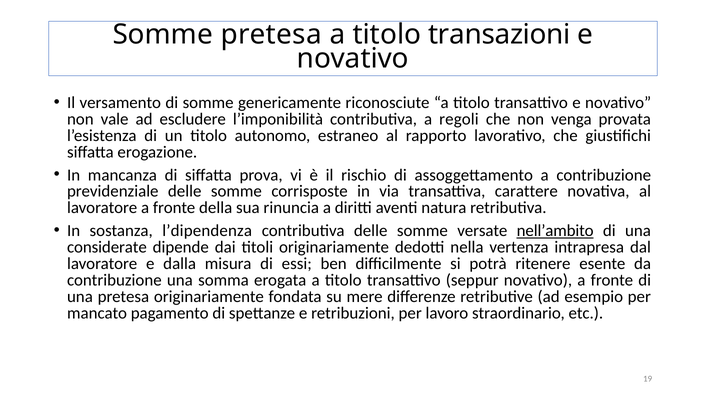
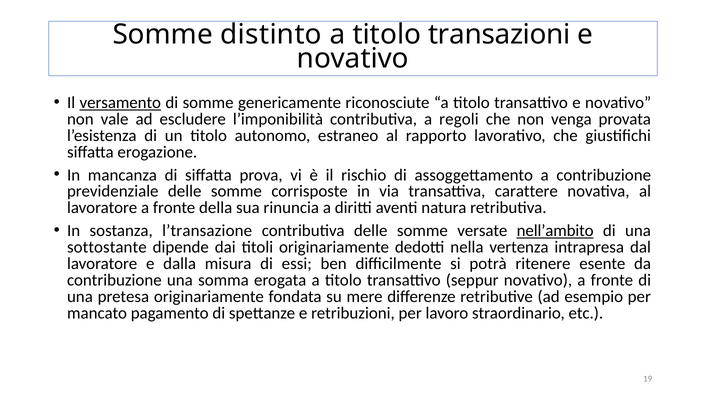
Somme pretesa: pretesa -> distinto
versamento underline: none -> present
l’dipendenza: l’dipendenza -> l’transazione
considerate: considerate -> sottostante
